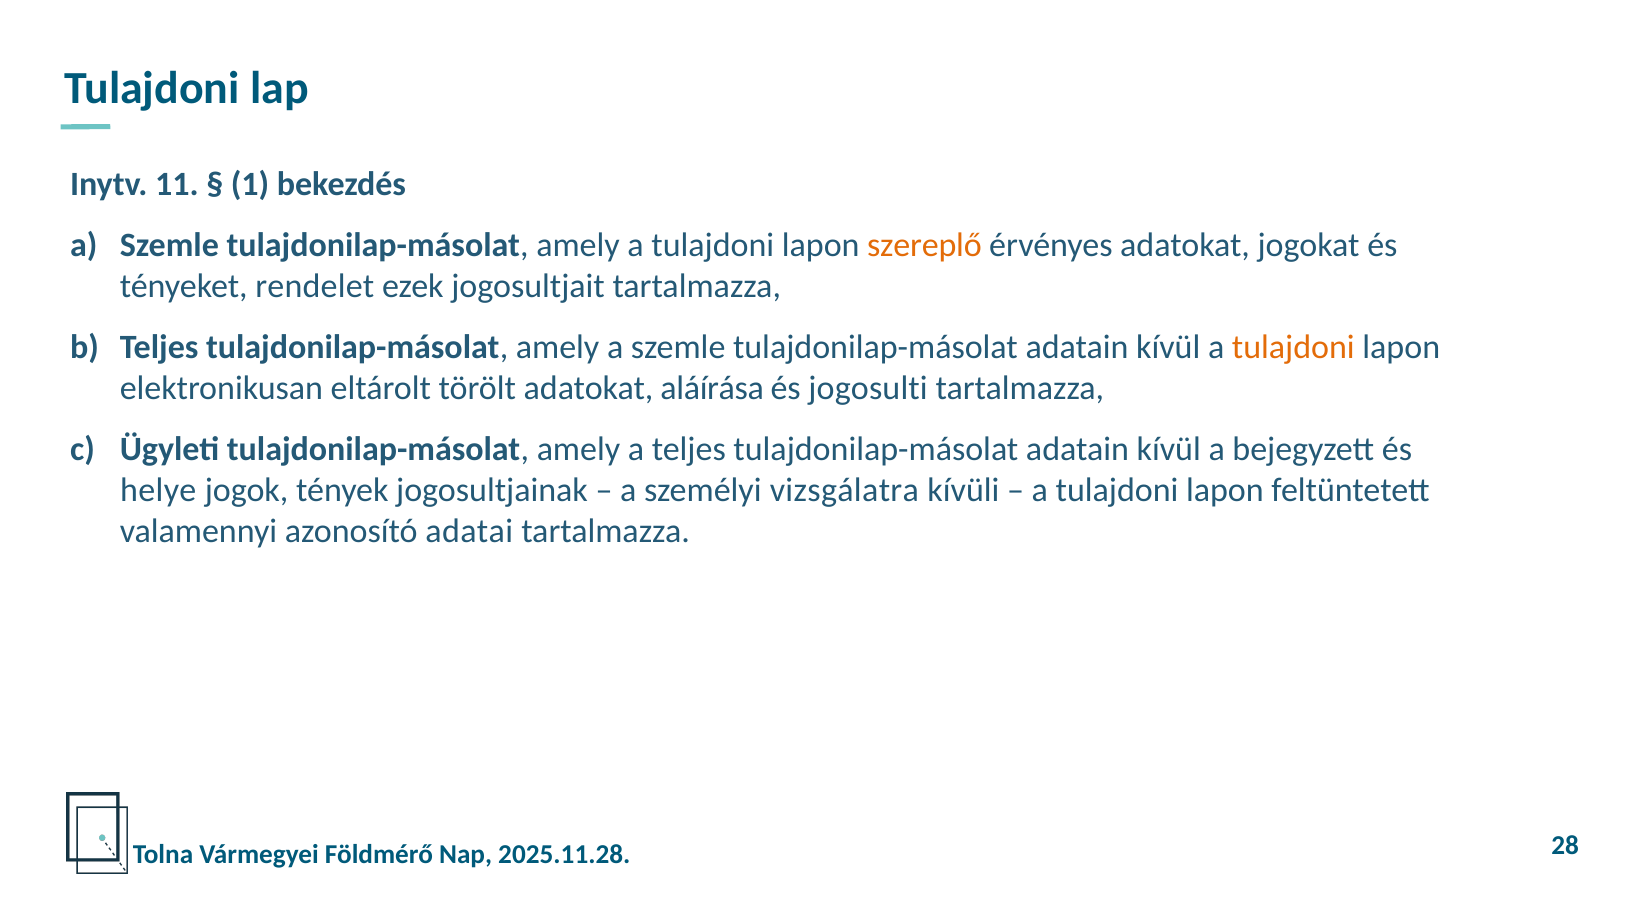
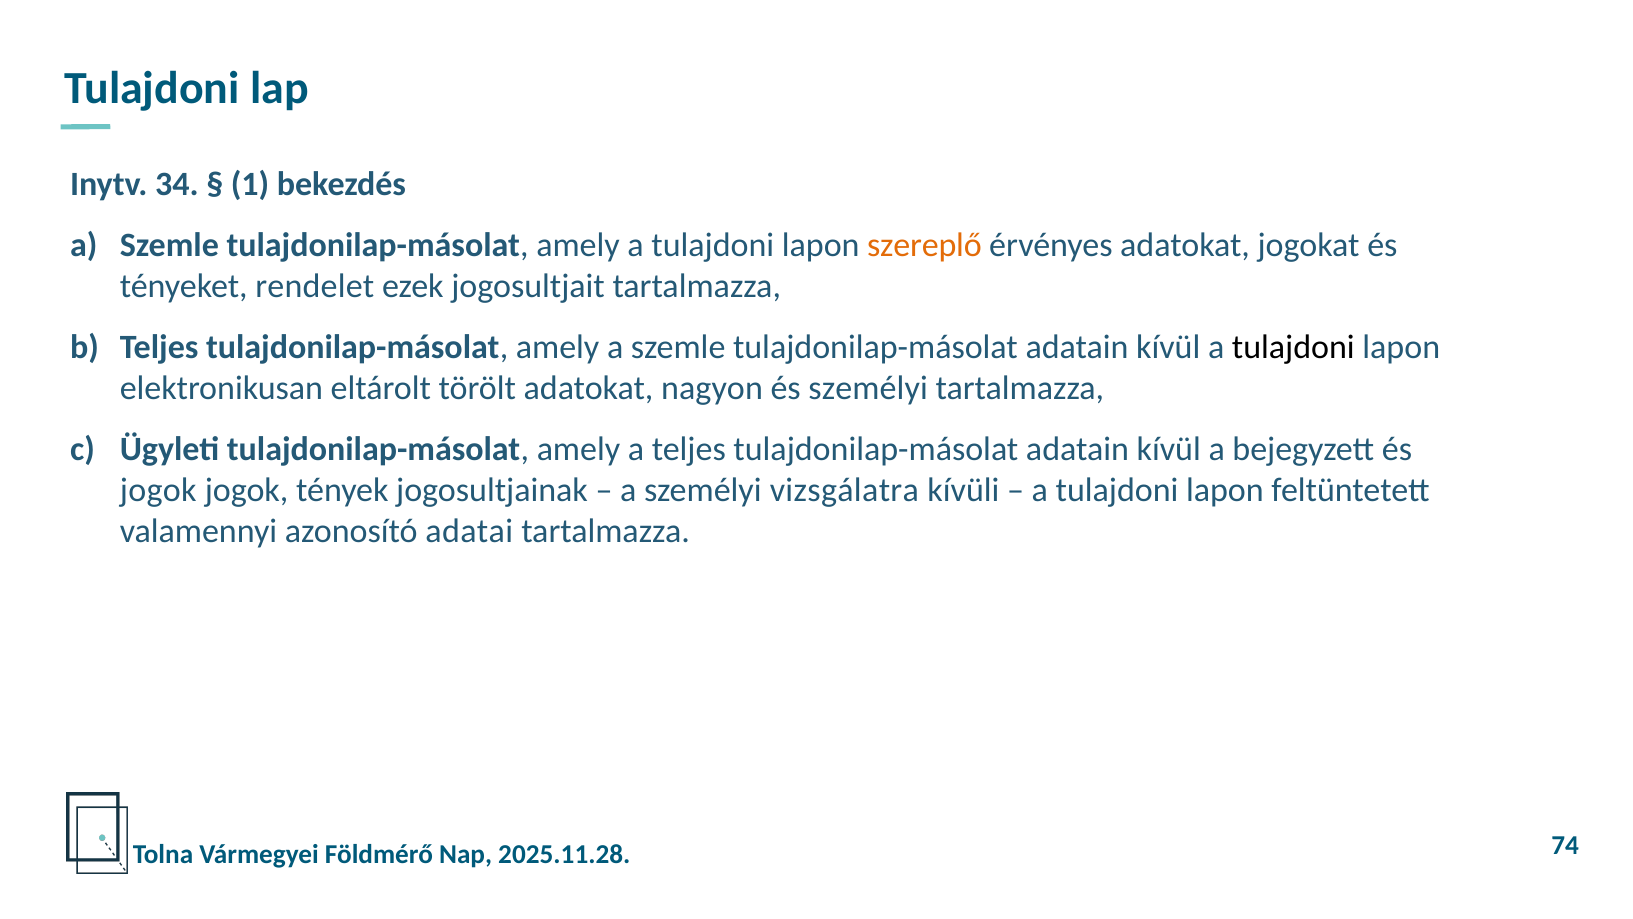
11: 11 -> 34
tulajdoni at (1293, 347) colour: orange -> black
aláírása: aláírása -> nagyon
és jogosulti: jogosulti -> személyi
helye at (158, 490): helye -> jogok
28: 28 -> 74
